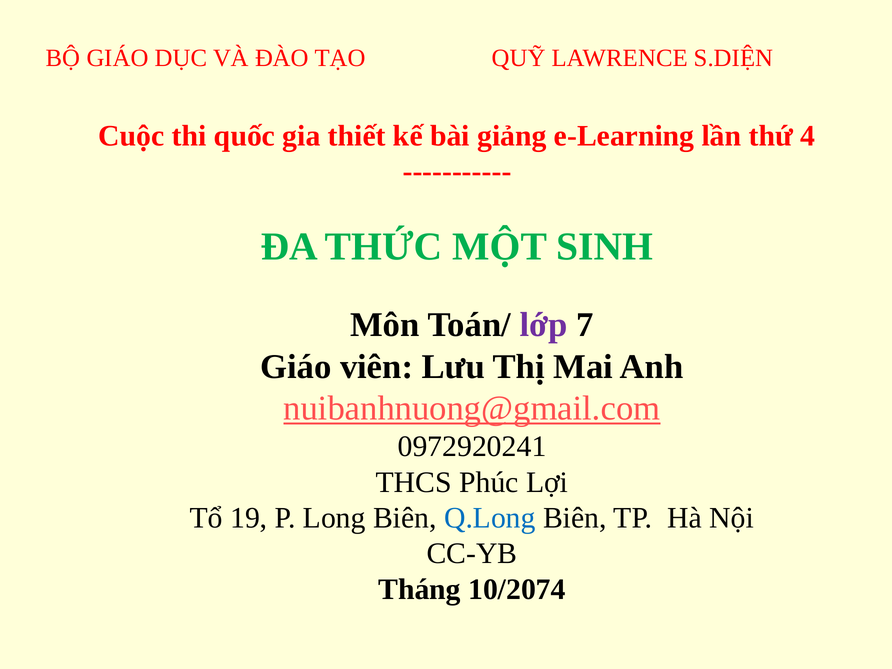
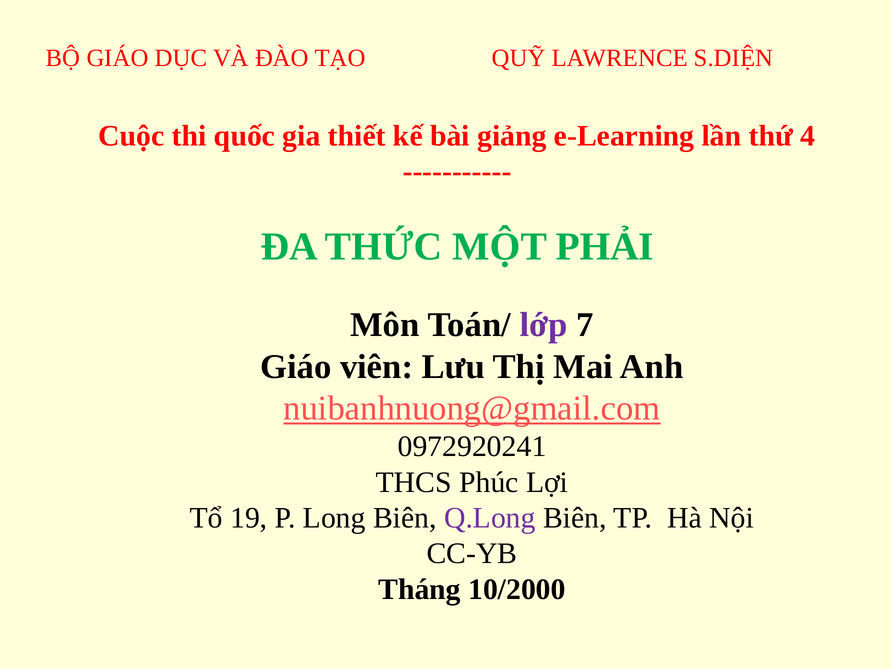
SINH: SINH -> PHẢI
Q.Long colour: blue -> purple
10/2074: 10/2074 -> 10/2000
